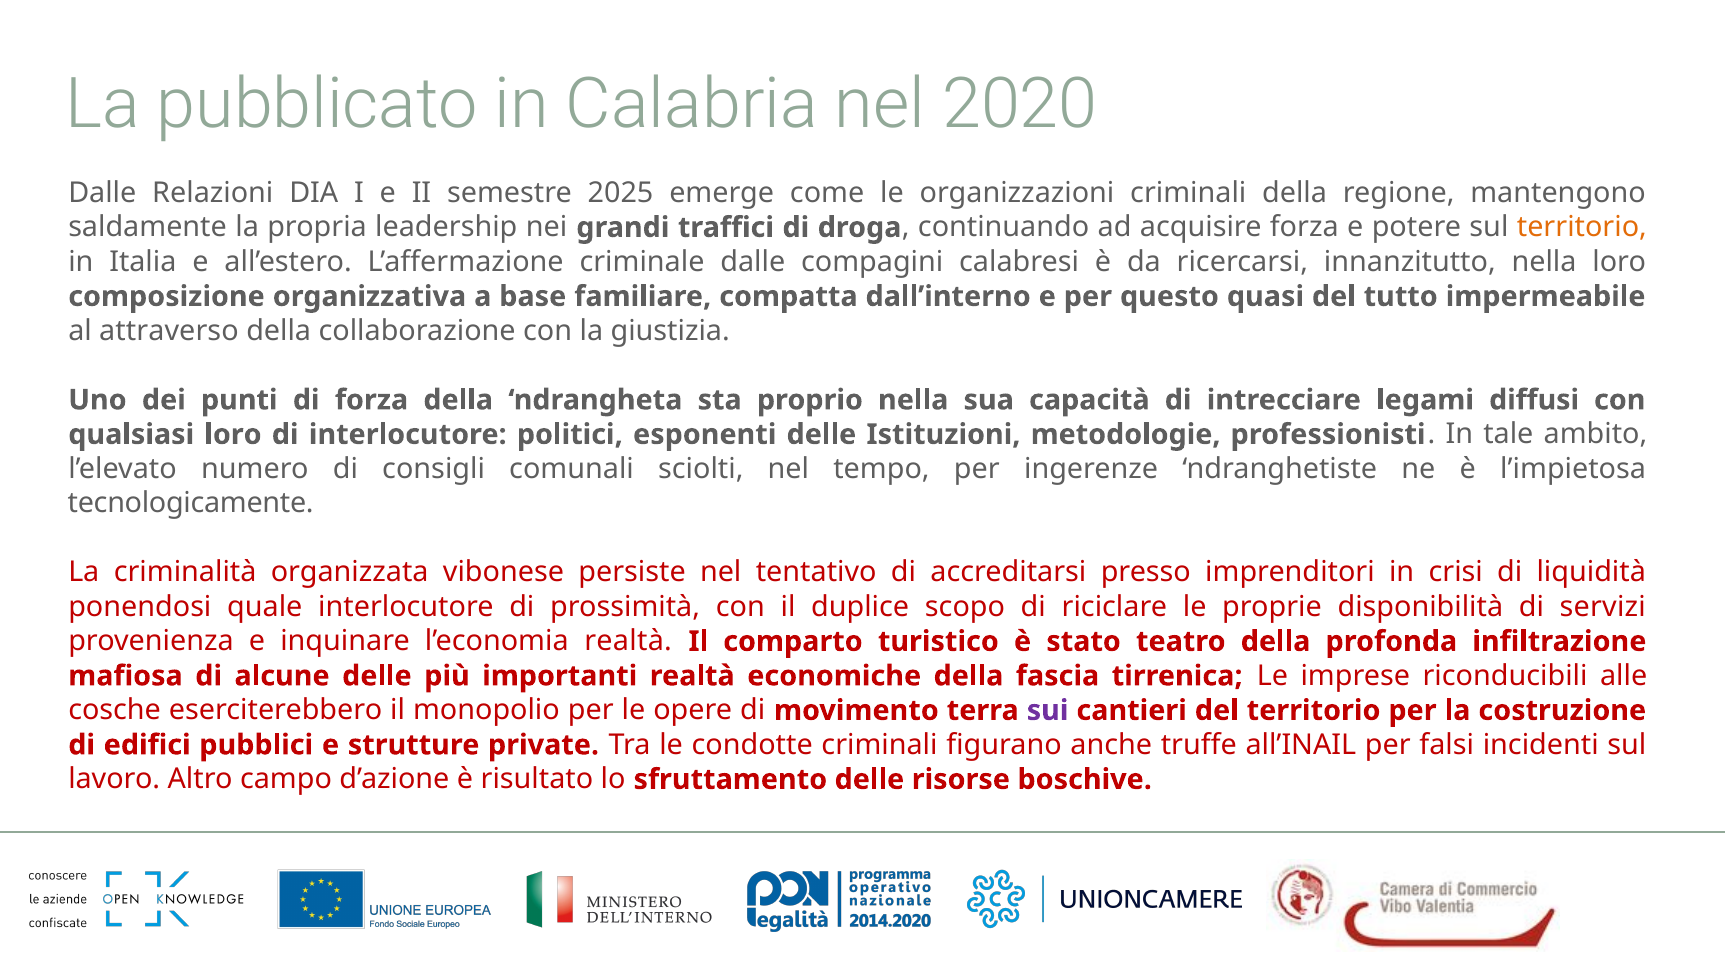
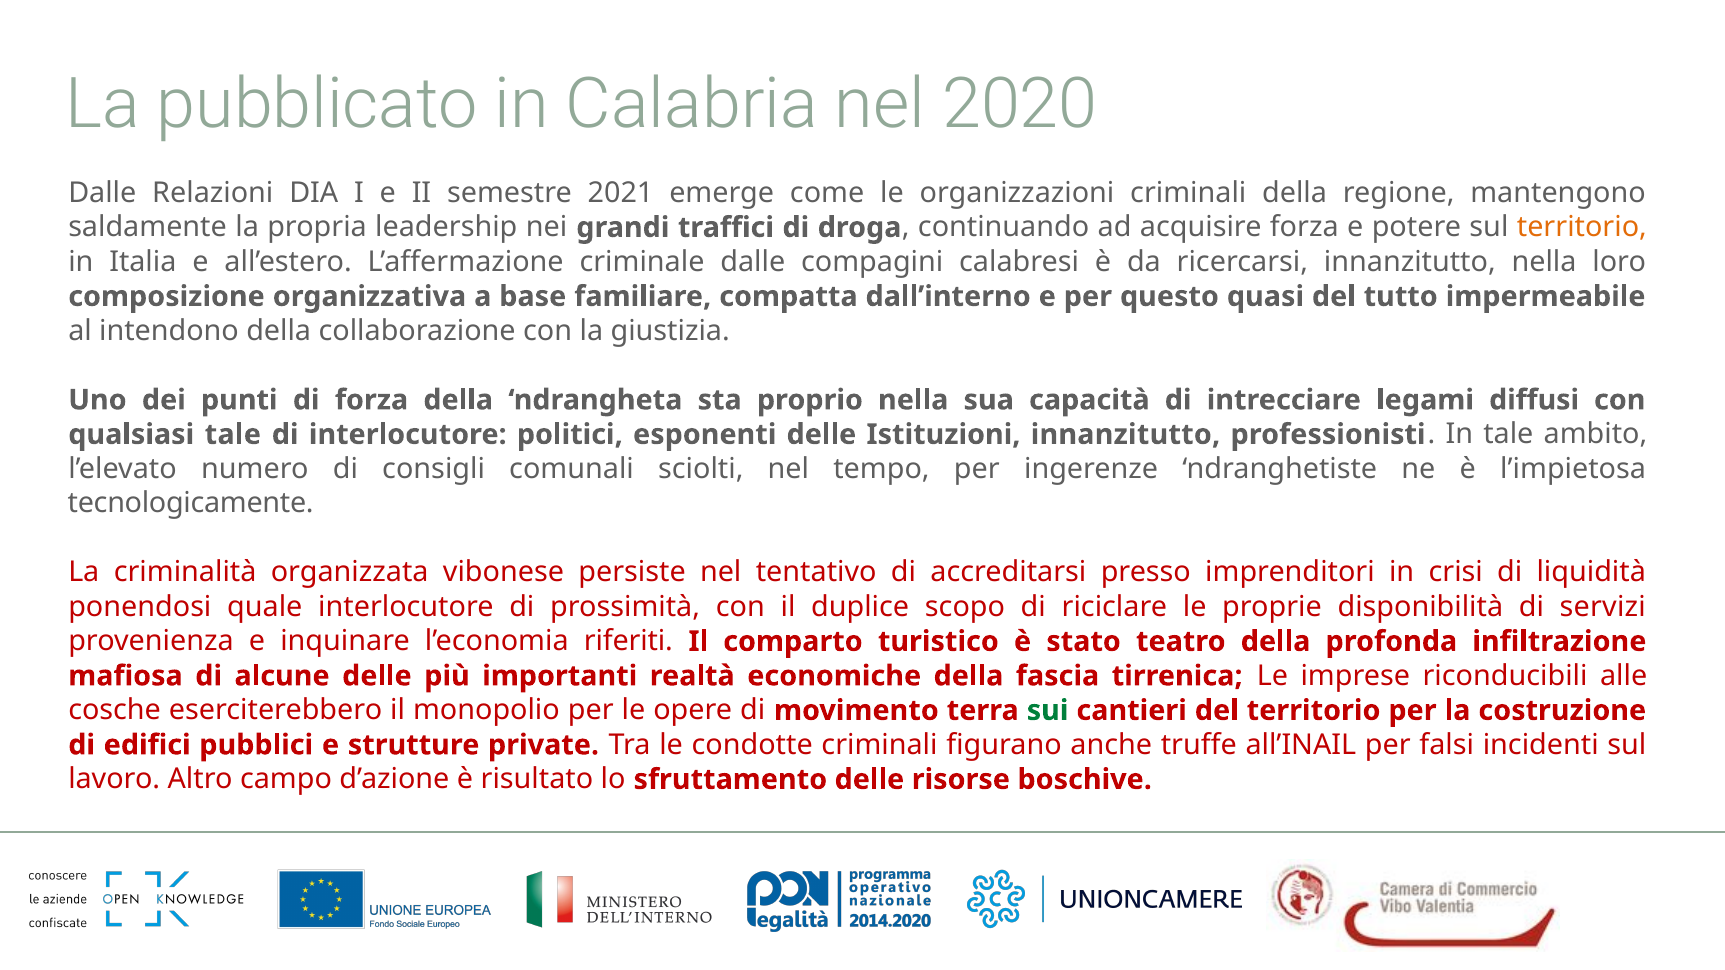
2025: 2025 -> 2021
attraverso: attraverso -> intendono
qualsiasi loro: loro -> tale
Istituzioni metodologie: metodologie -> innanzitutto
l’economia realtà: realtà -> riferiti
sui colour: purple -> green
